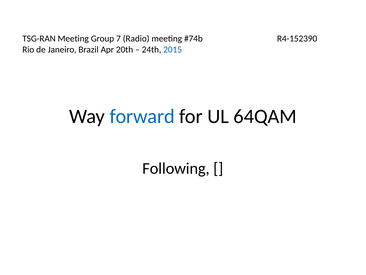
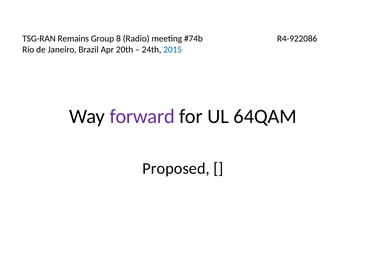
TSG-RAN Meeting: Meeting -> Remains
7: 7 -> 8
R4-152390: R4-152390 -> R4-922086
forward colour: blue -> purple
Following: Following -> Proposed
